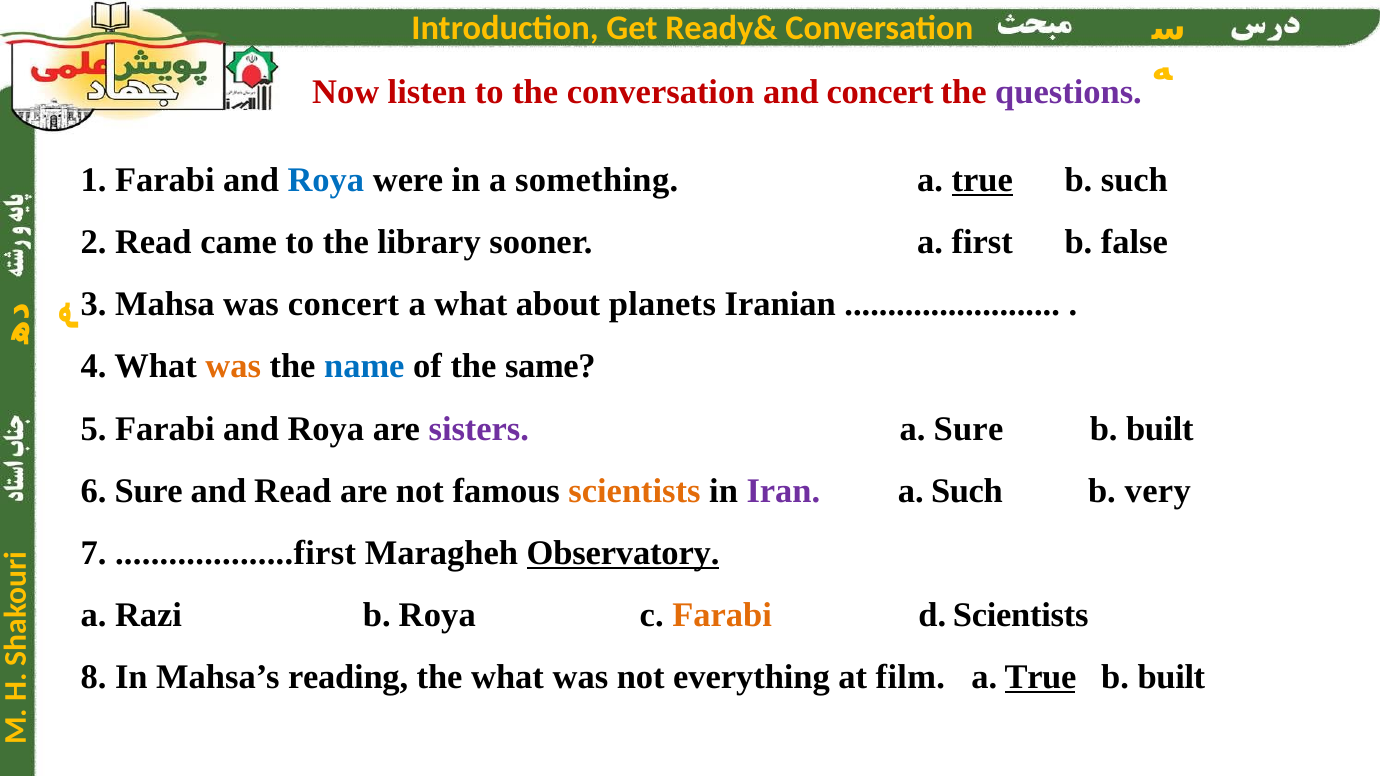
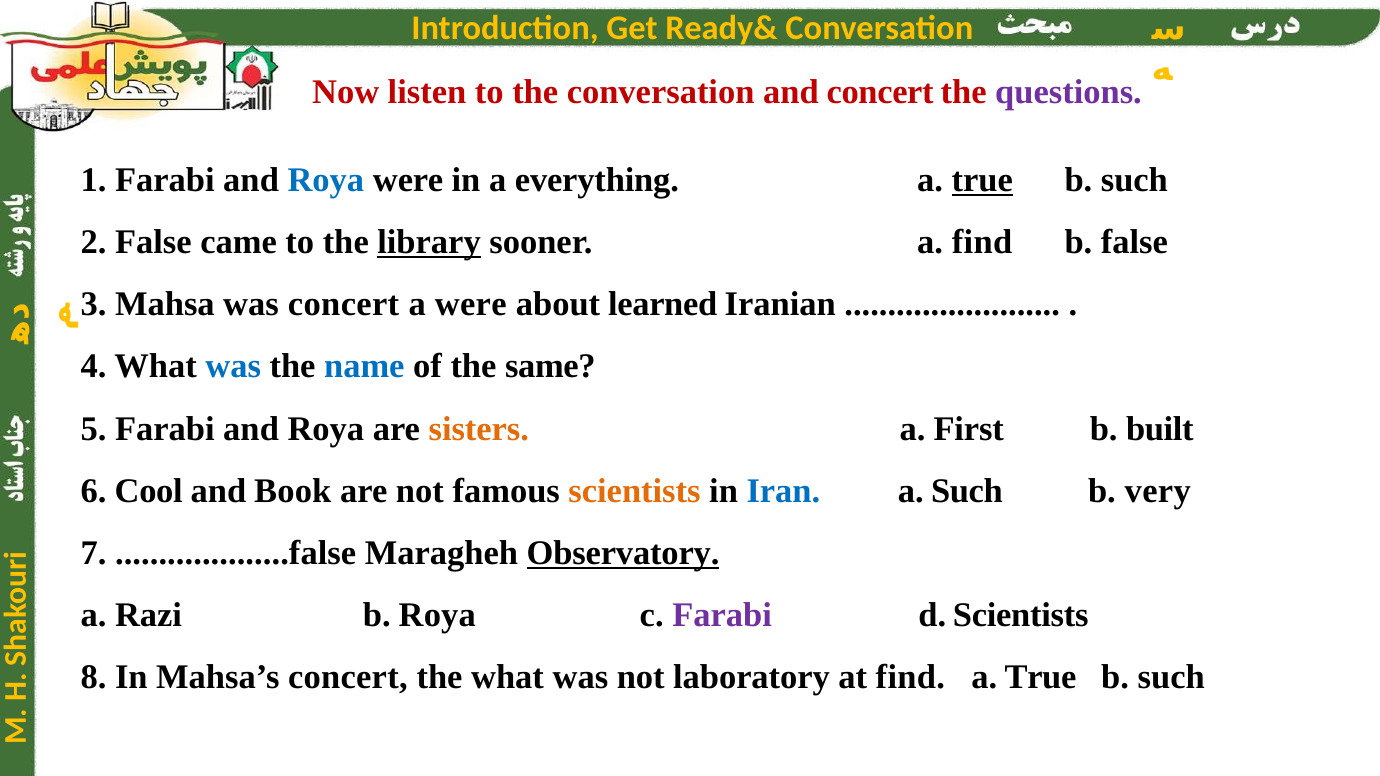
something: something -> everything
2 Read: Read -> False
library underline: none -> present
a first: first -> find
a what: what -> were
planets: planets -> learned
was at (233, 367) colour: orange -> blue
sisters colour: purple -> orange
a Sure: Sure -> First
6 Sure: Sure -> Cool
and Read: Read -> Book
Iran colour: purple -> blue
....................first: ....................first -> ....................false
Farabi at (722, 615) colour: orange -> purple
Mahsa’s reading: reading -> concert
everything: everything -> laboratory
at film: film -> find
True at (1040, 677) underline: present -> none
built at (1171, 677): built -> such
